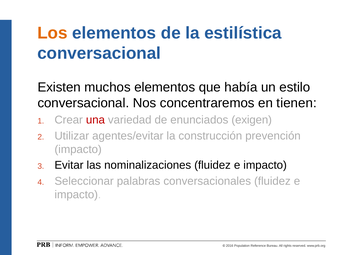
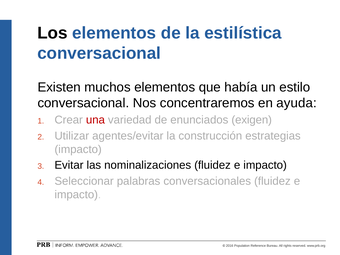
Los colour: orange -> black
tienen: tienen -> ayuda
prevención: prevención -> estrategias
